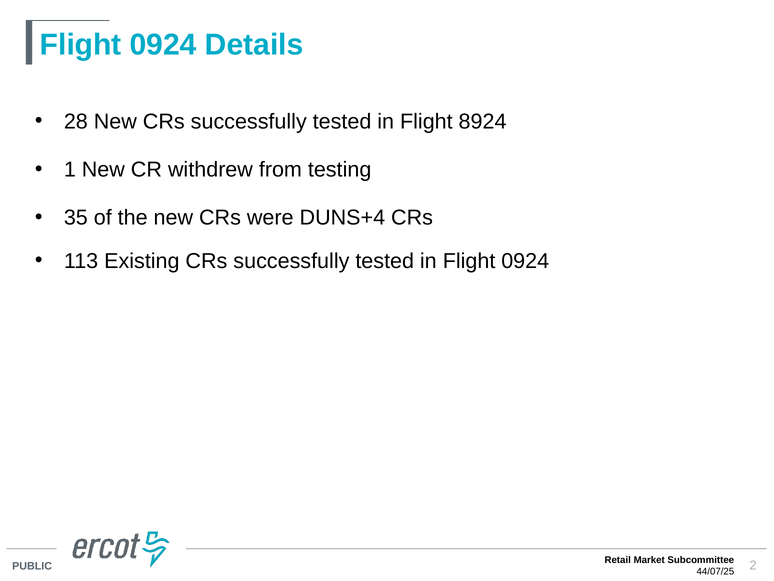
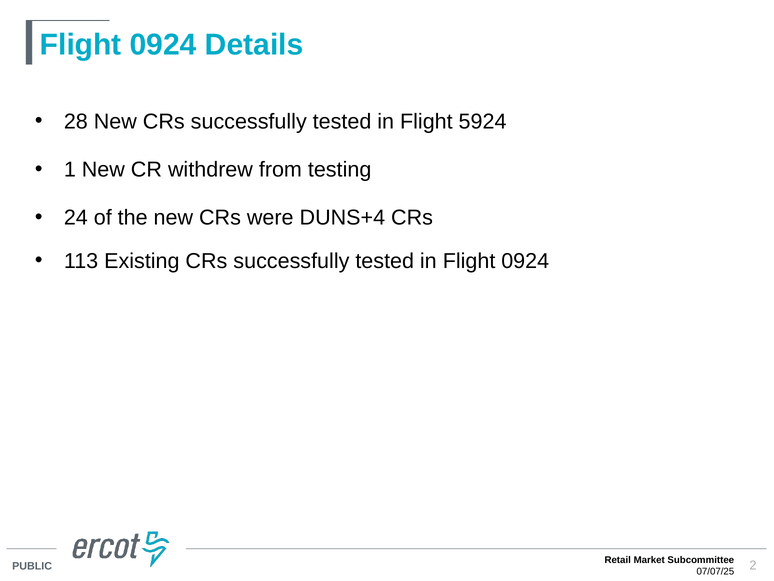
8924: 8924 -> 5924
35: 35 -> 24
44/07/25: 44/07/25 -> 07/07/25
